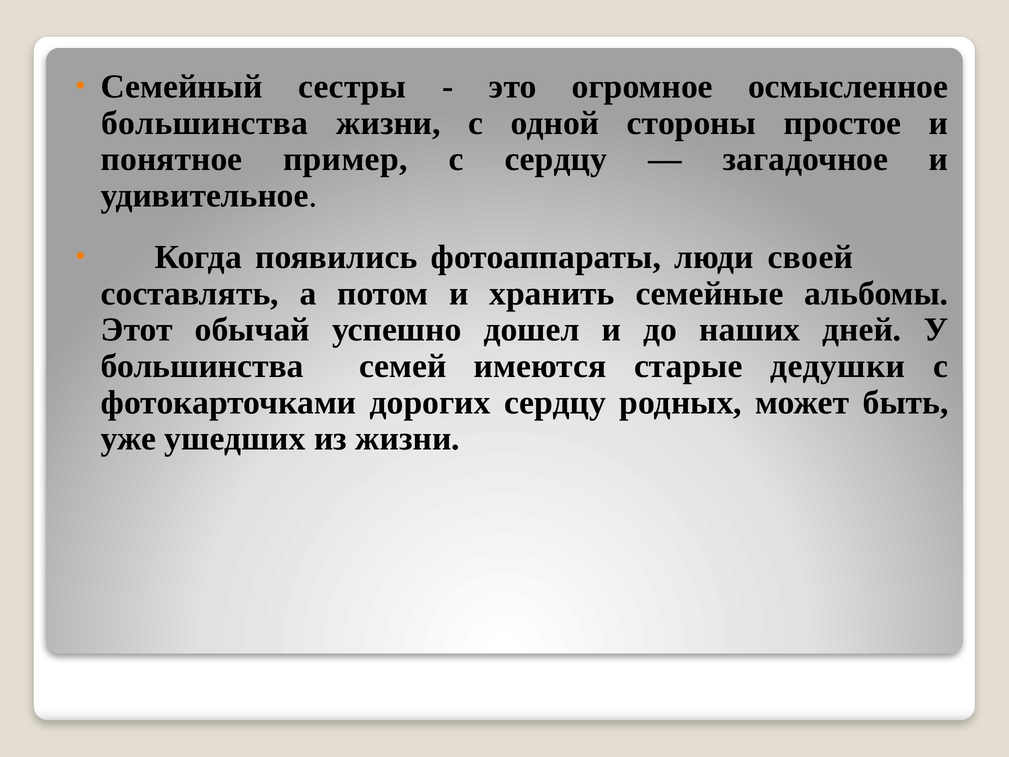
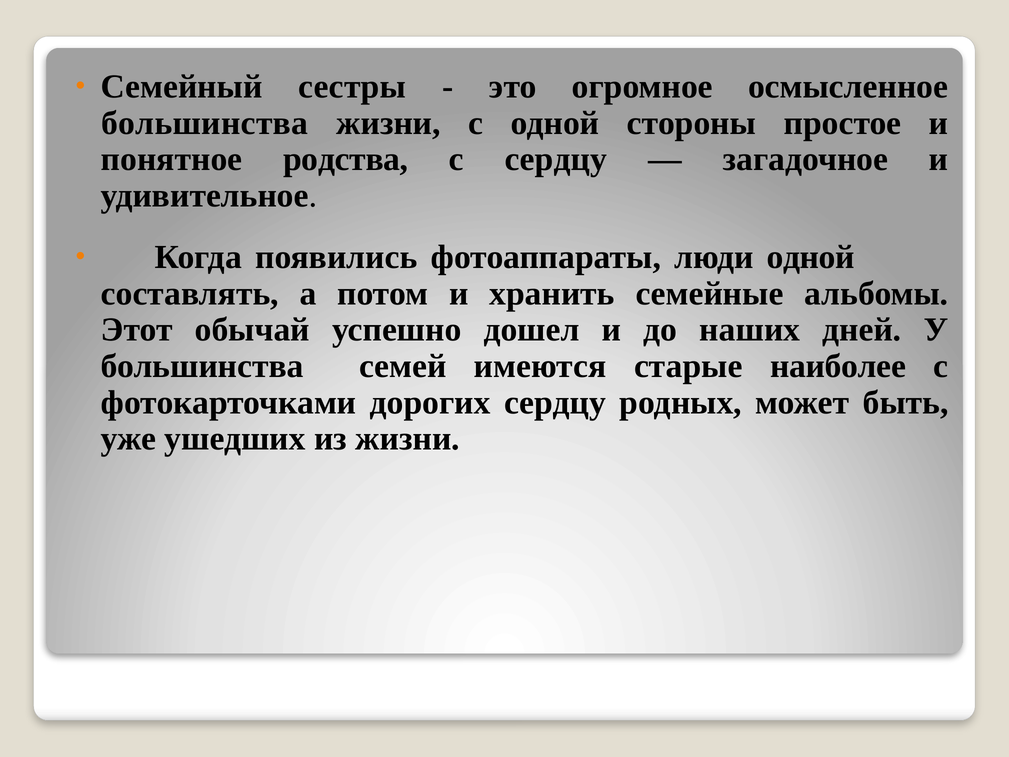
пример: пример -> родства
люди своей: своей -> одной
дедушки: дедушки -> наиболее
